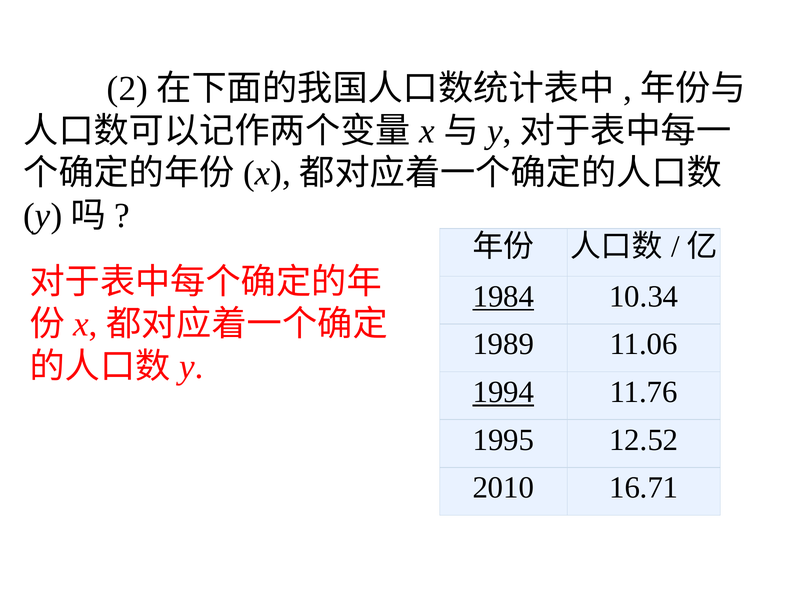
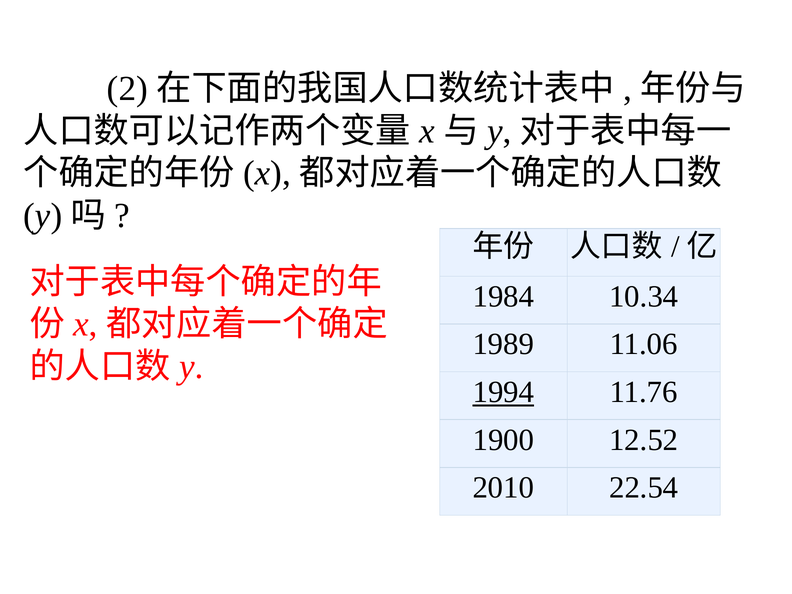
1984 underline: present -> none
1995: 1995 -> 1900
16.71: 16.71 -> 22.54
